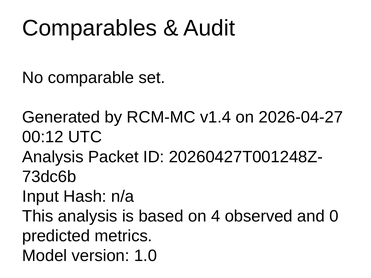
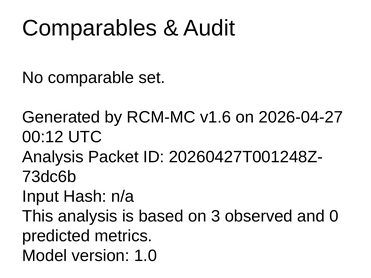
v1.4: v1.4 -> v1.6
4: 4 -> 3
